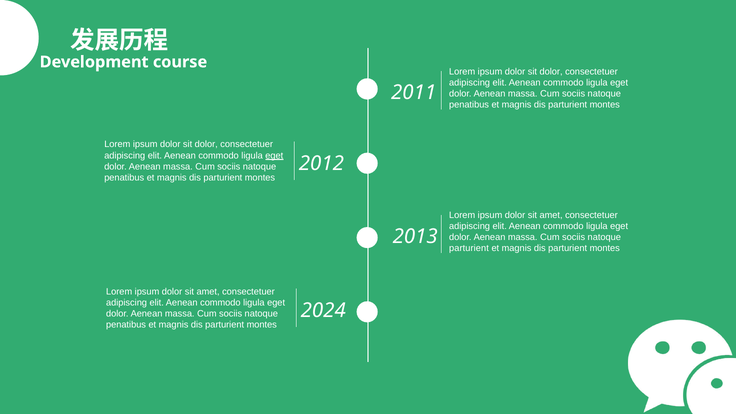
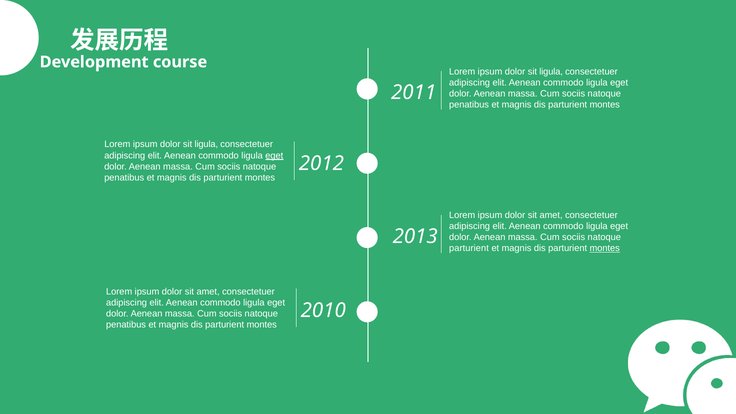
dolor at (551, 71): dolor -> ligula
dolor at (206, 144): dolor -> ligula
montes at (605, 248) underline: none -> present
2024: 2024 -> 2010
